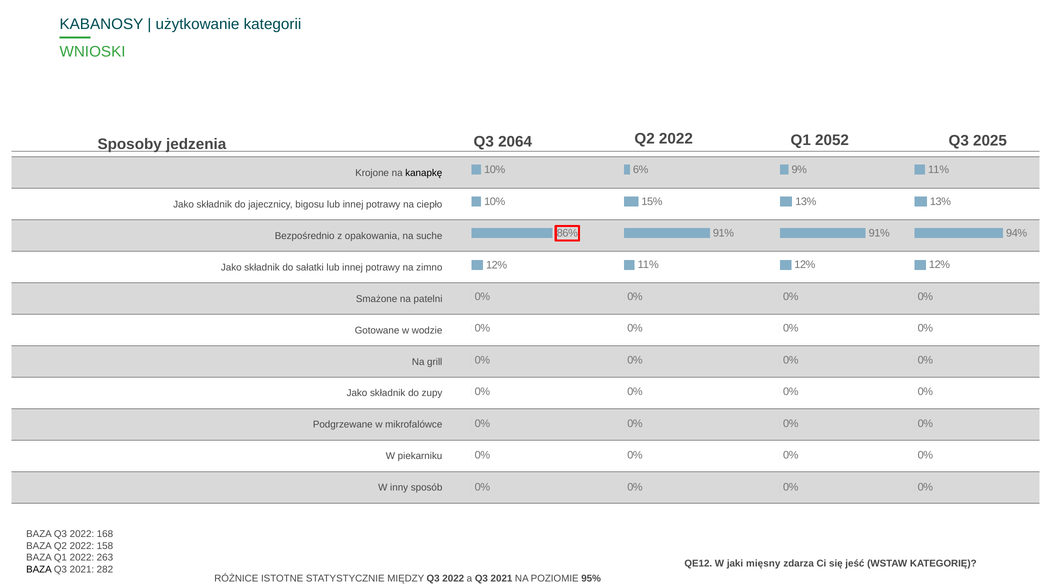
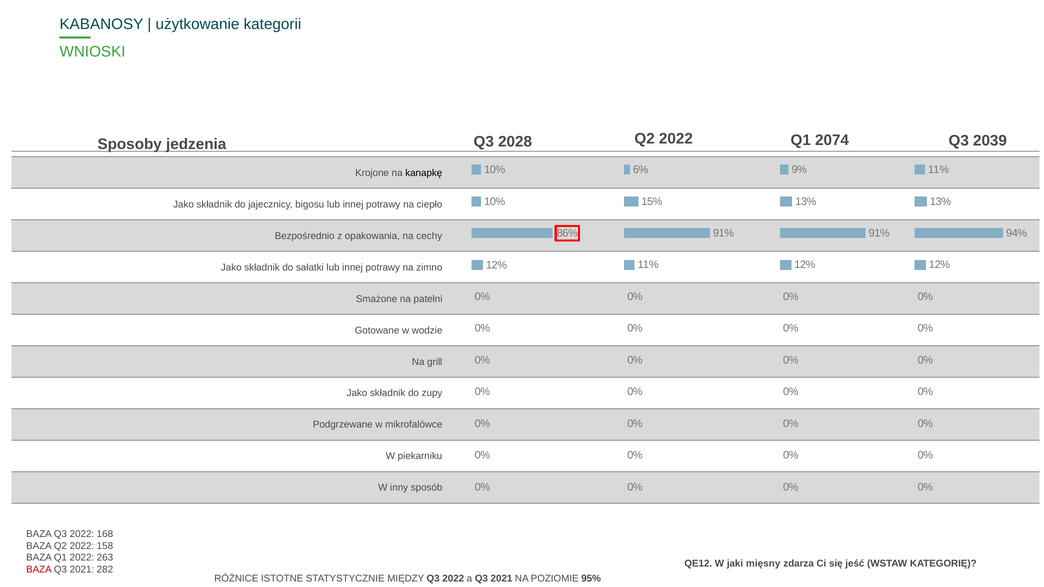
2052: 2052 -> 2074
2025: 2025 -> 2039
2064: 2064 -> 2028
suche: suche -> cechy
BAZA at (39, 570) colour: black -> red
